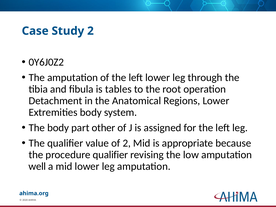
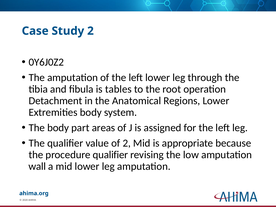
other: other -> areas
well: well -> wall
